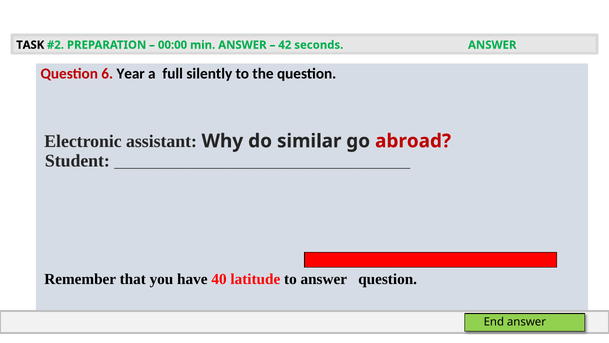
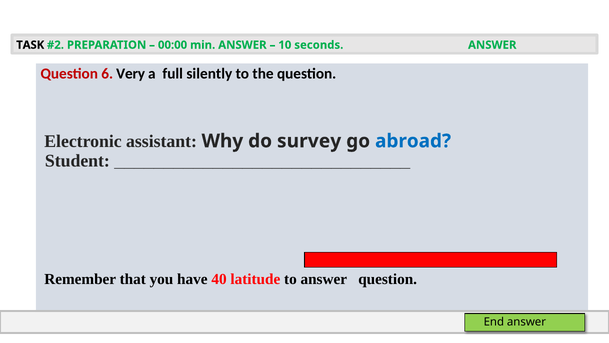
42: 42 -> 10
Year: Year -> Very
similar: similar -> survey
abroad colour: red -> blue
